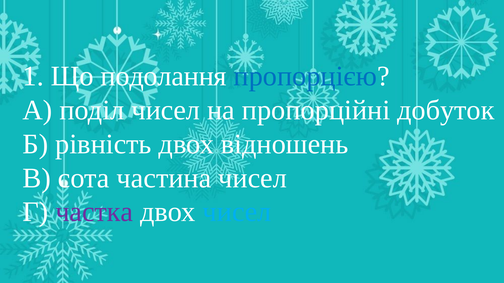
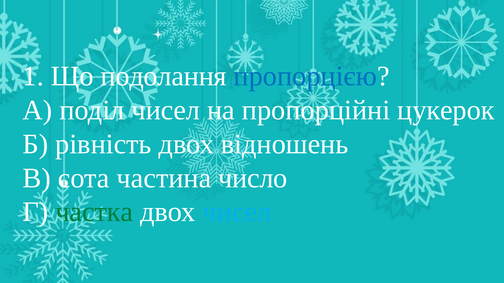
добуток: добуток -> цукерок
частина чисел: чисел -> число
частка colour: purple -> green
